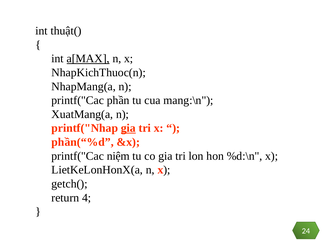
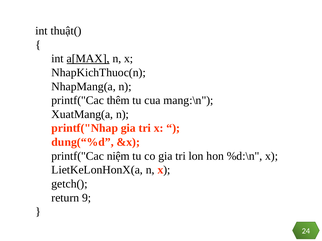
phần: phần -> thêm
gia at (128, 128) underline: present -> none
phần(“%d: phần(“%d -> dung(“%d
4: 4 -> 9
